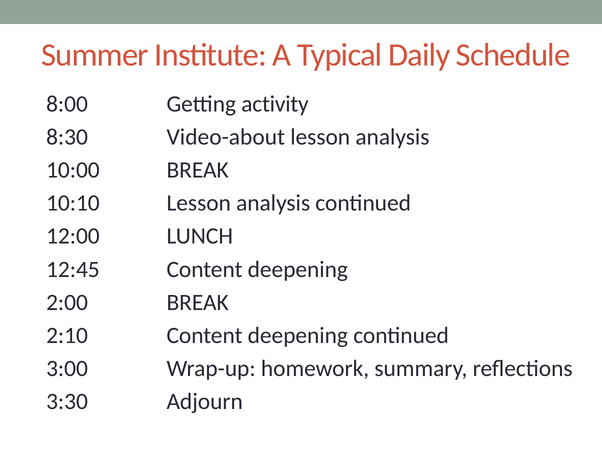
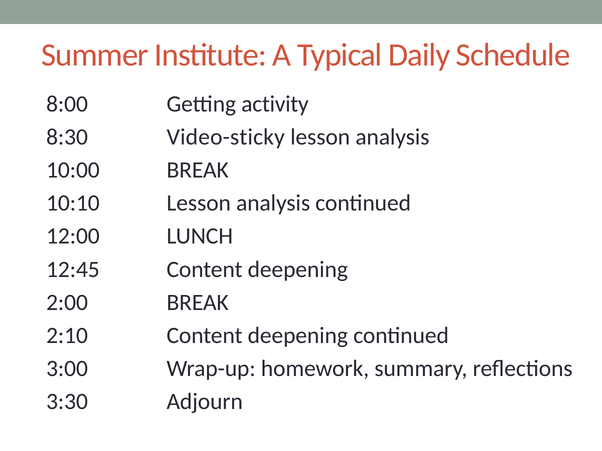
Video-about: Video-about -> Video-sticky
